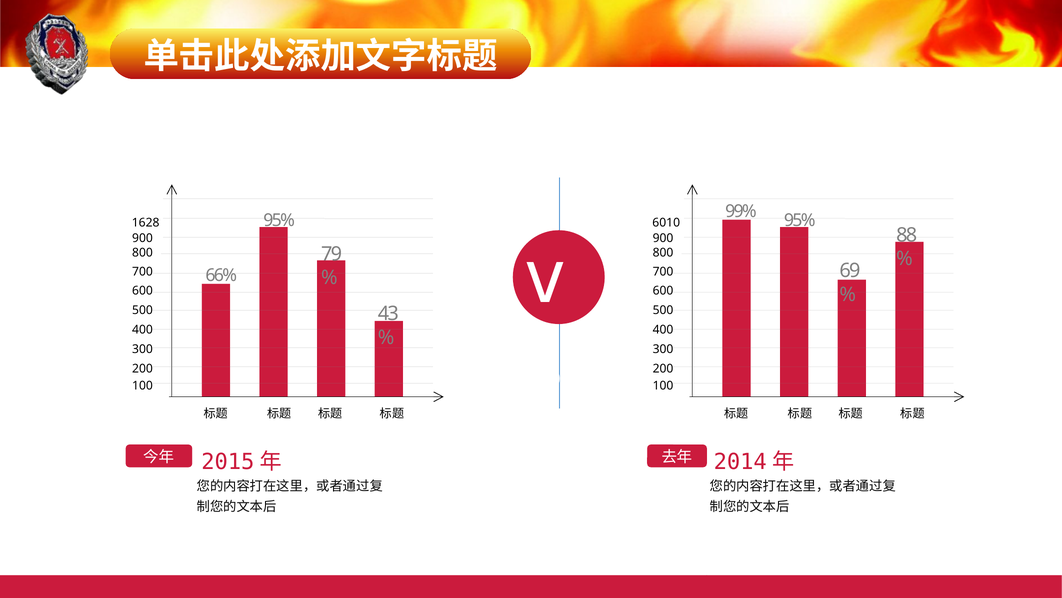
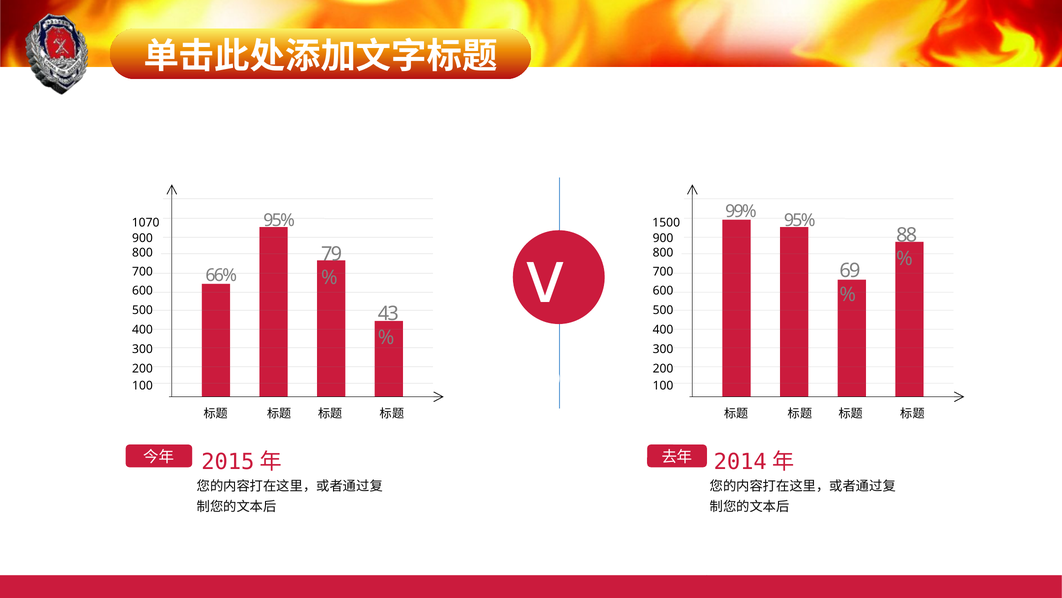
1628: 1628 -> 1070
6010: 6010 -> 1500
